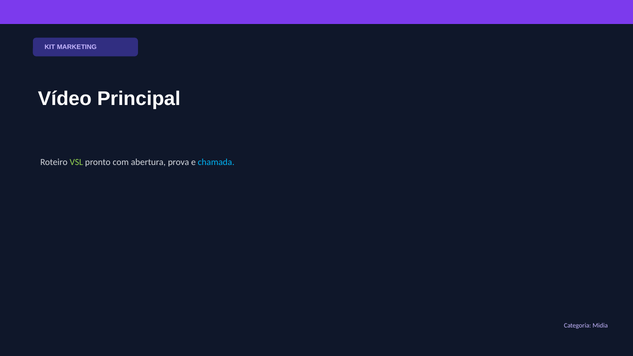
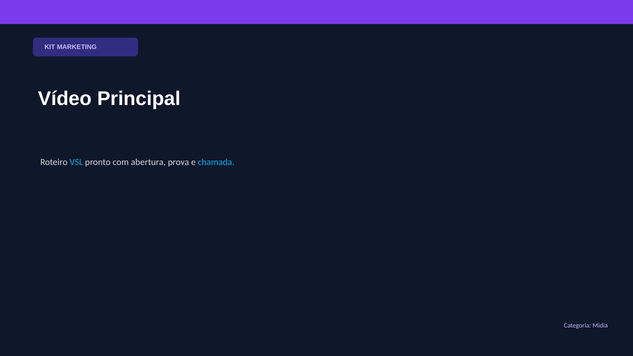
VSL colour: light green -> light blue
